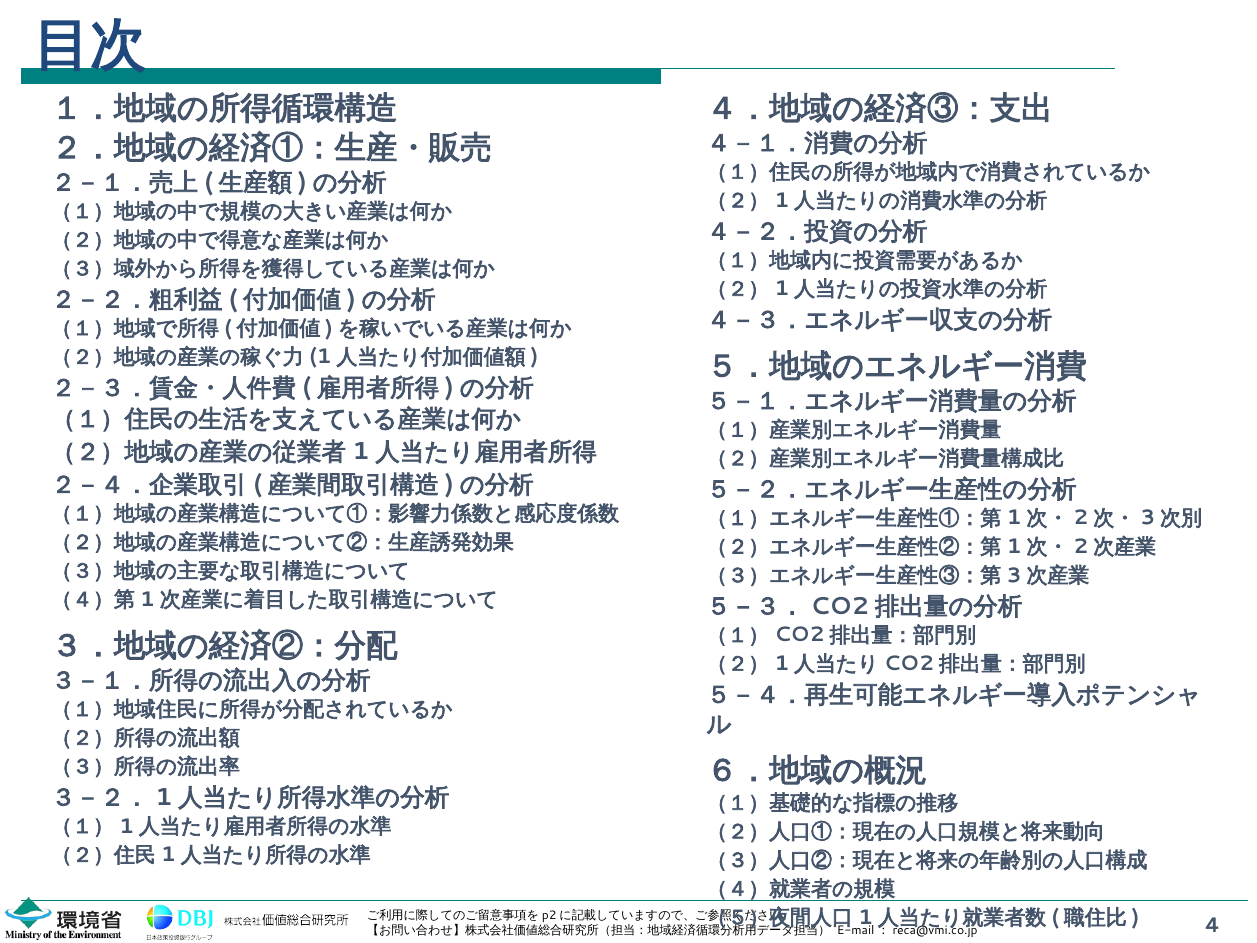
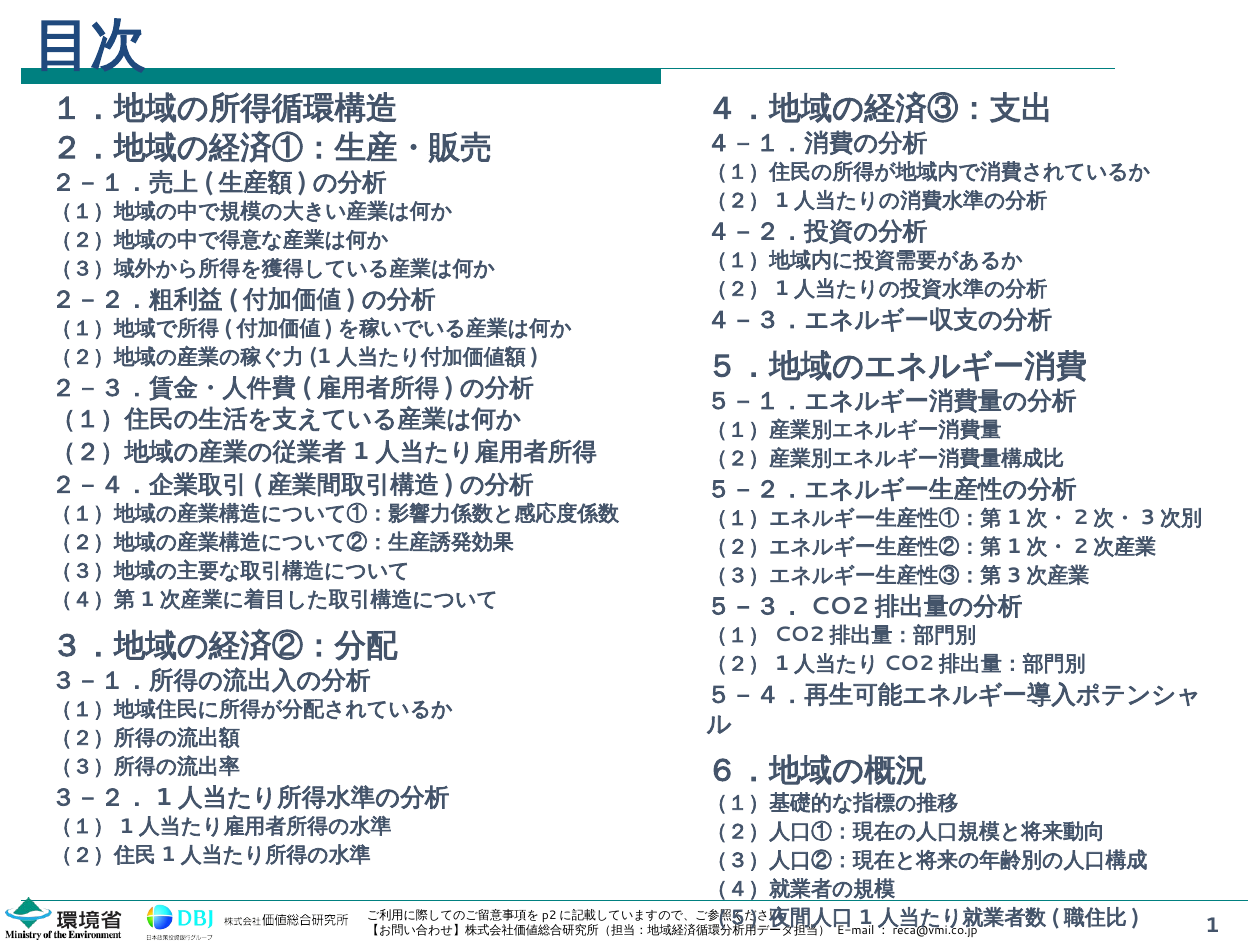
4: 4 -> 1
